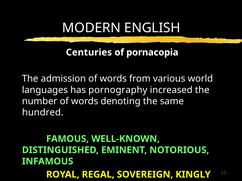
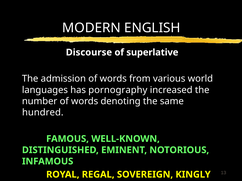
Centuries: Centuries -> Discourse
pornacopia: pornacopia -> superlative
